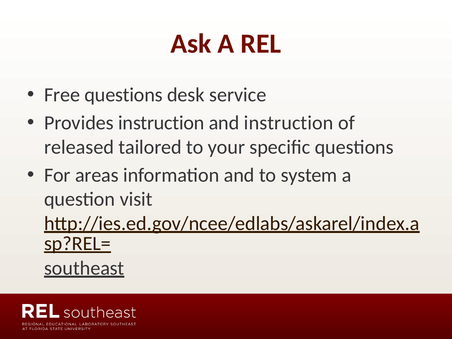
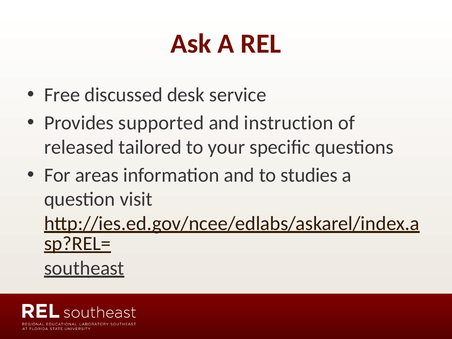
Free questions: questions -> discussed
Provides instruction: instruction -> supported
system: system -> studies
